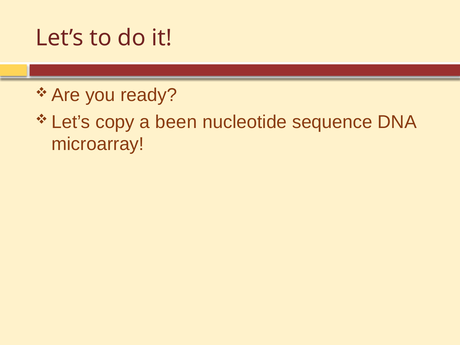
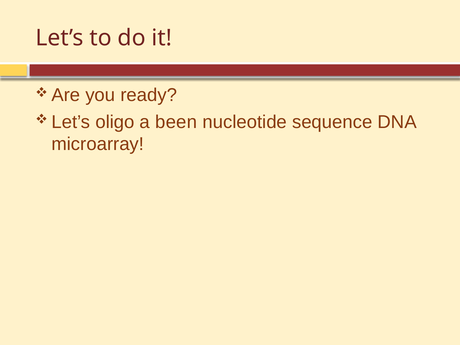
copy: copy -> oligo
